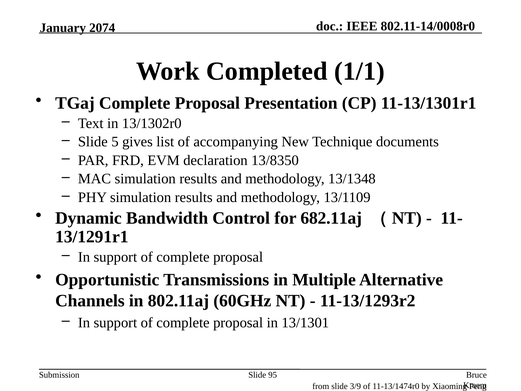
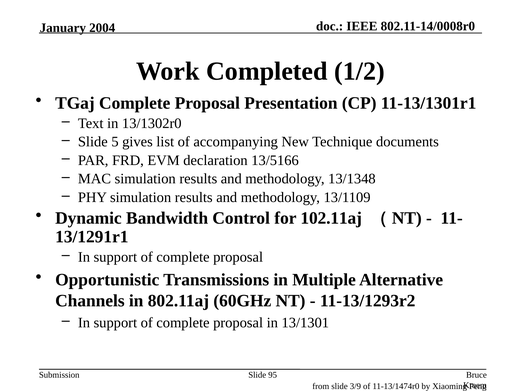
2074: 2074 -> 2004
1/1: 1/1 -> 1/2
13/8350: 13/8350 -> 13/5166
682.11aj: 682.11aj -> 102.11aj
